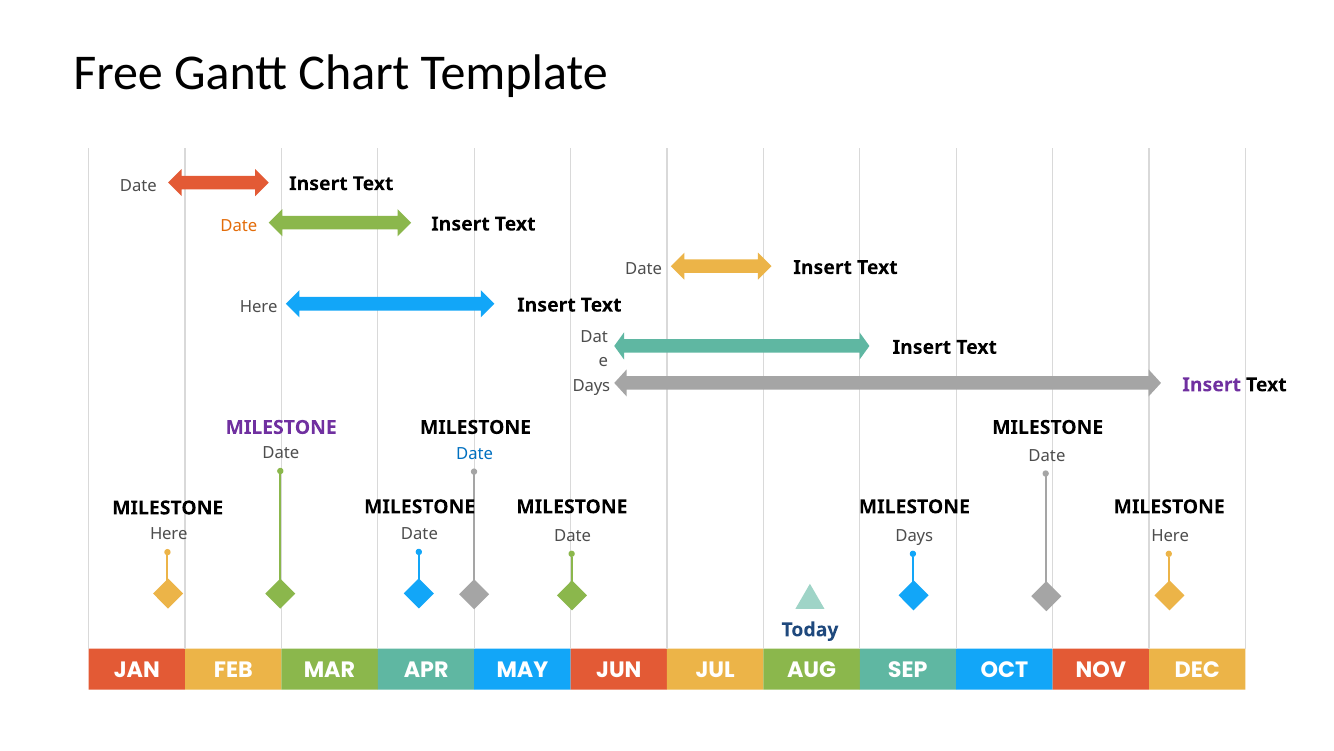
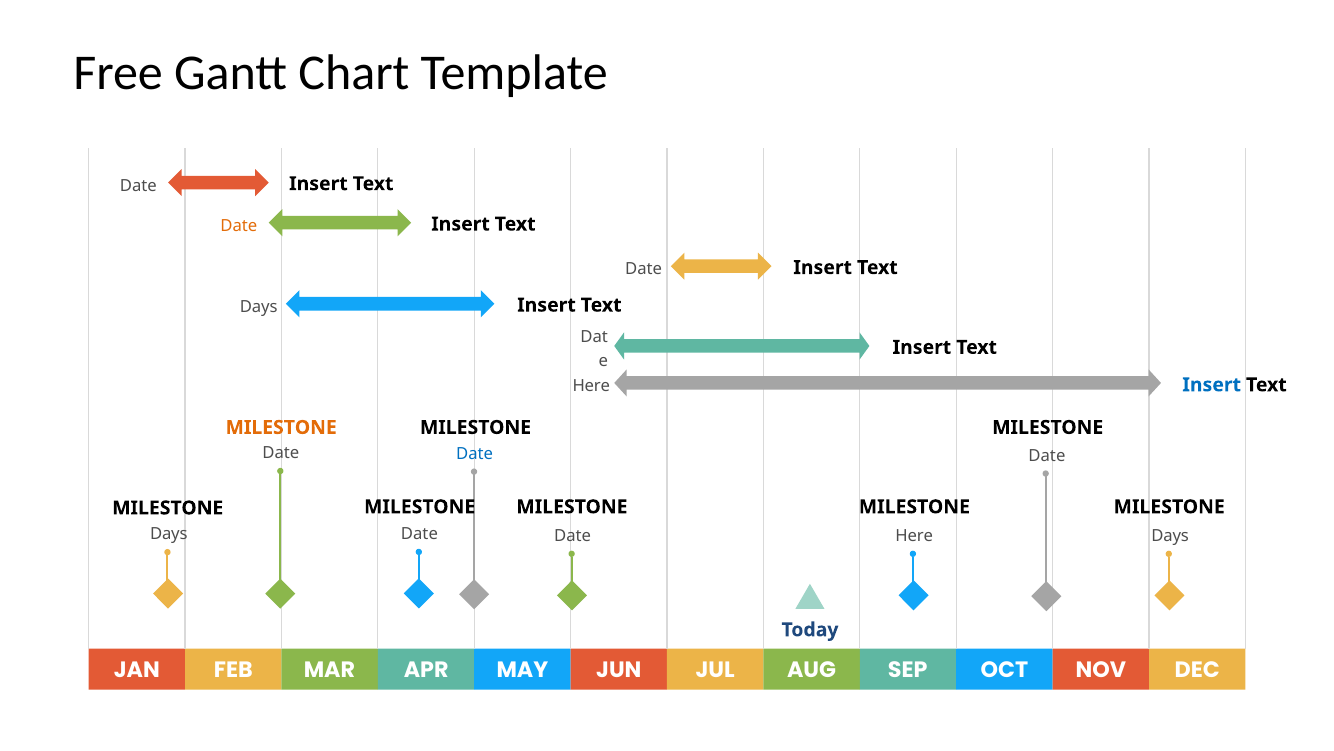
Here at (259, 307): Here -> Days
Days at (591, 386): Days -> Here
Insert at (1212, 385) colour: purple -> blue
MILESTONE at (281, 427) colour: purple -> orange
Here at (169, 534): Here -> Days
Date Days: Days -> Here
Here at (1170, 536): Here -> Days
